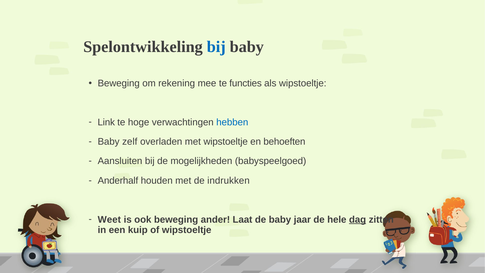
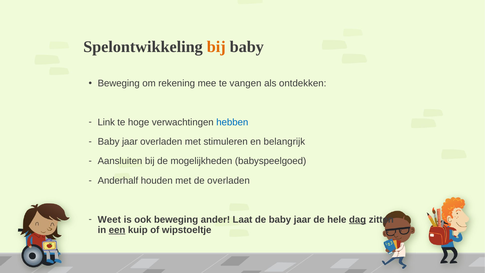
bij at (216, 47) colour: blue -> orange
functies: functies -> vangen
als wipstoeltje: wipstoeltje -> ontdekken
zelf at (130, 142): zelf -> jaar
met wipstoeltje: wipstoeltje -> stimuleren
behoeften: behoeften -> belangrijk
de indrukken: indrukken -> overladen
een underline: none -> present
